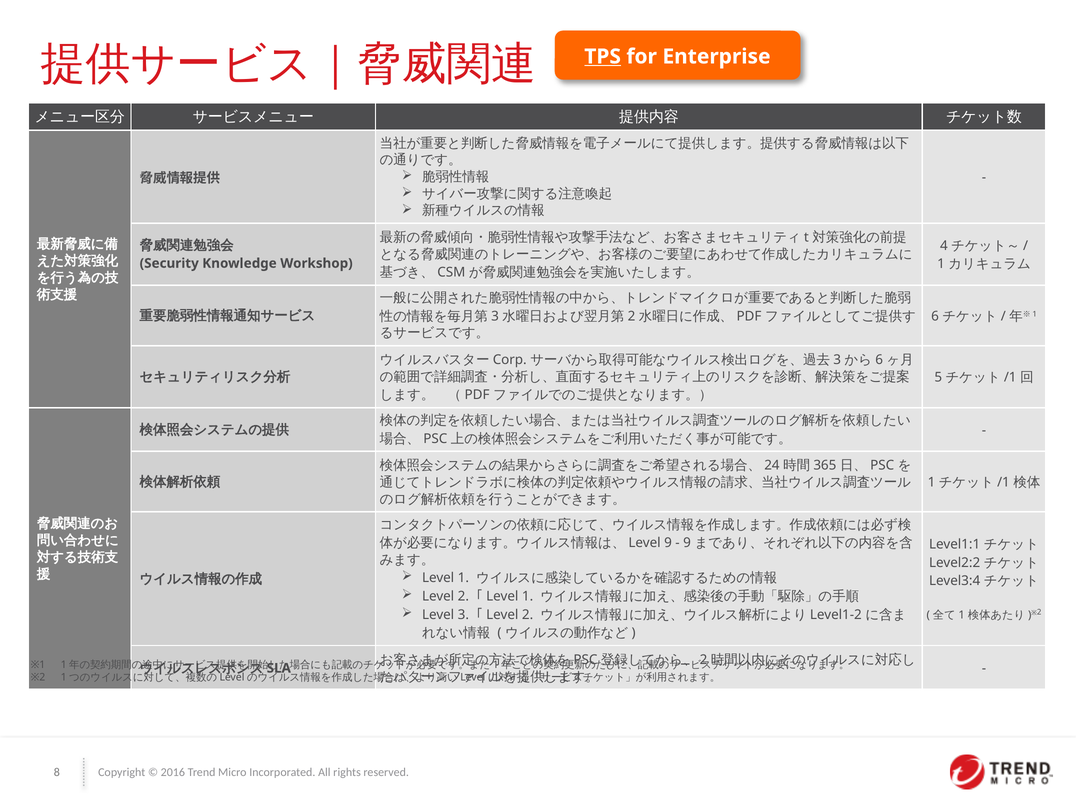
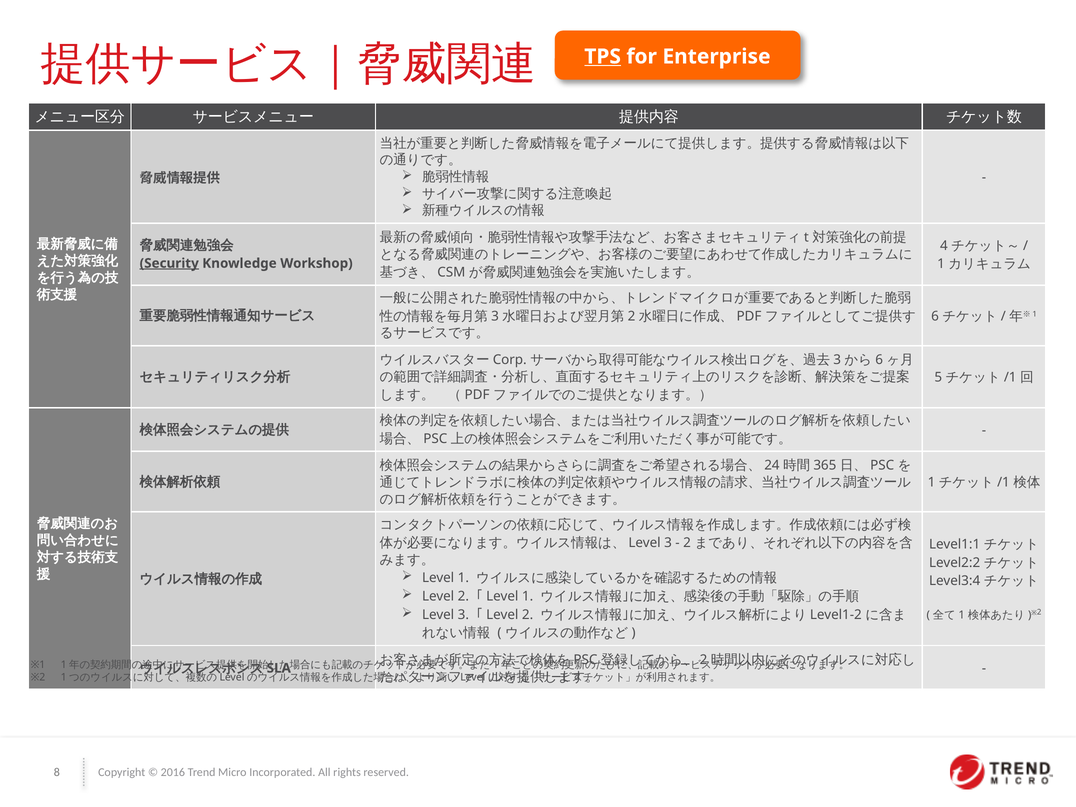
Security underline: none -> present
9 at (668, 543): 9 -> 3
9 at (687, 543): 9 -> 2
